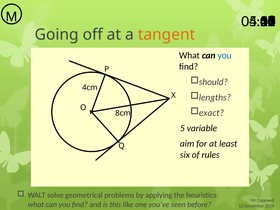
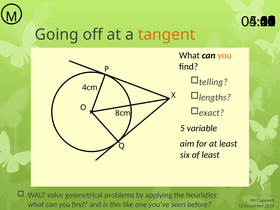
you at (225, 55) colour: blue -> orange
should: should -> telling
of rules: rules -> least
